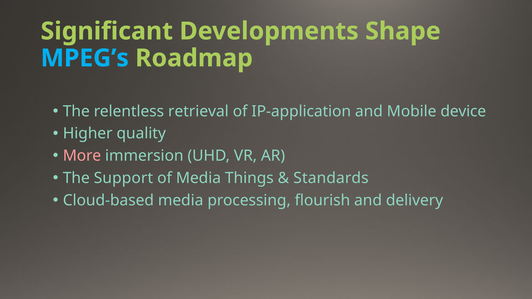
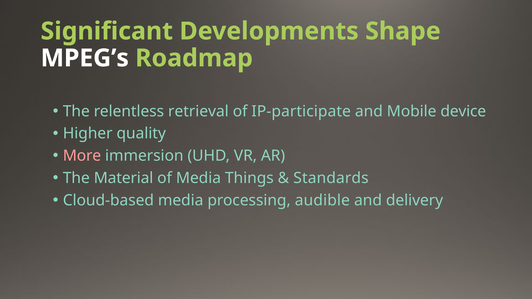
MPEG’s colour: light blue -> white
IP-application: IP-application -> IP-participate
Support: Support -> Material
flourish: flourish -> audible
